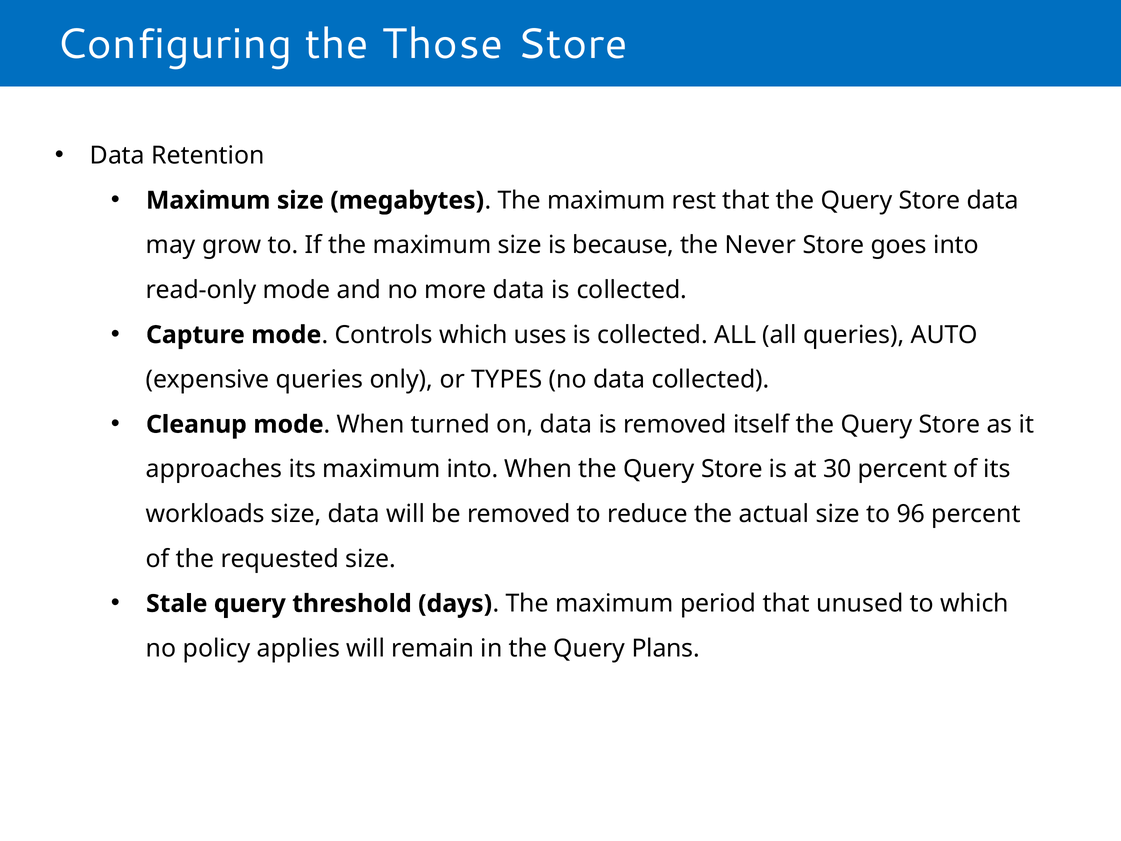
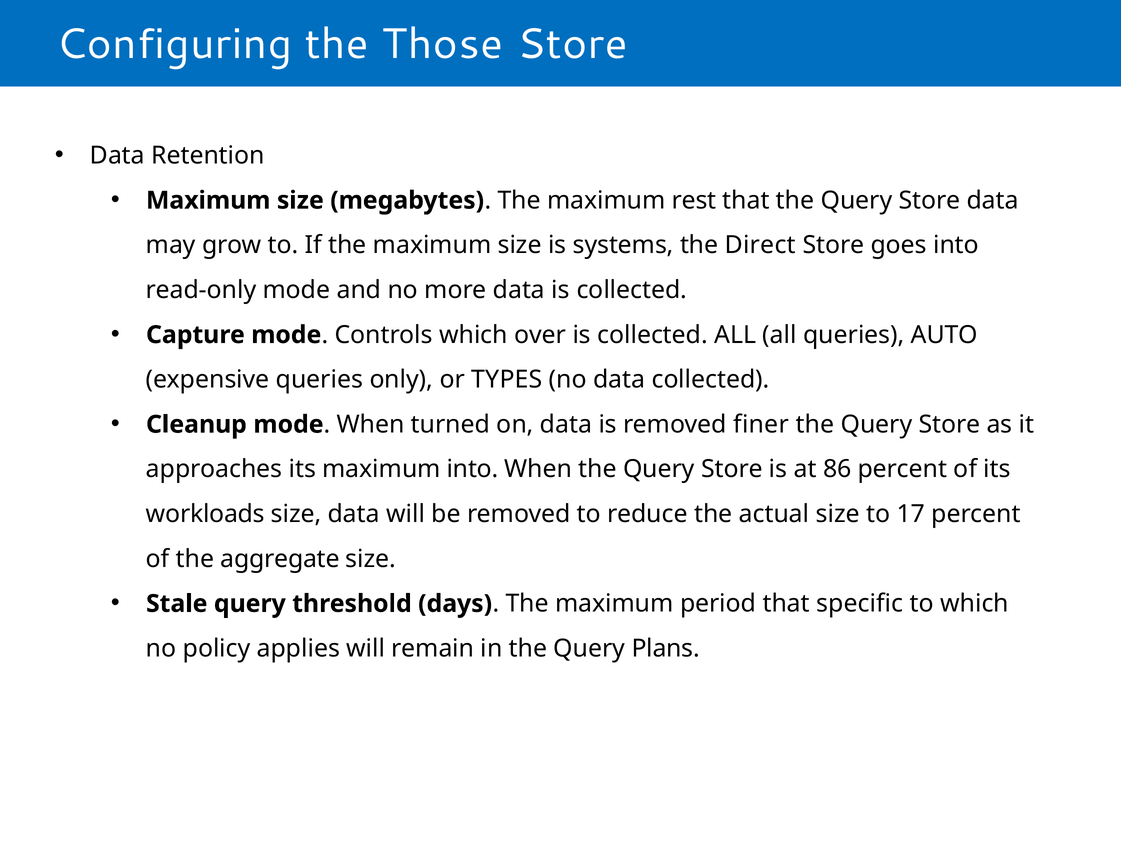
because: because -> systems
Never: Never -> Direct
uses: uses -> over
itself: itself -> finer
30: 30 -> 86
96: 96 -> 17
requested: requested -> aggregate
unused: unused -> specific
